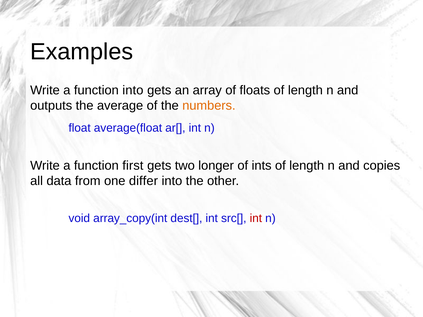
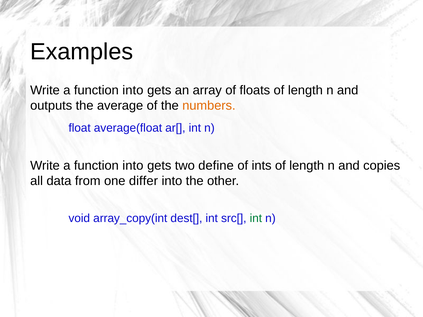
first at (133, 166): first -> into
longer: longer -> define
int at (256, 218) colour: red -> green
